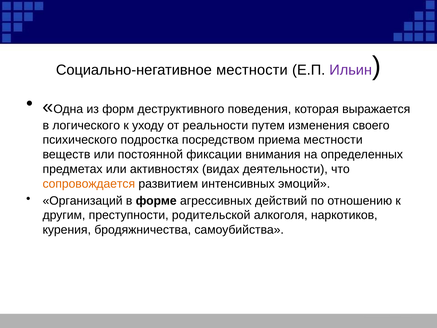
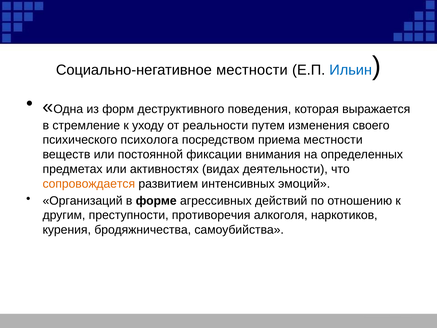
Ильин colour: purple -> blue
логического: логического -> стремление
подростка: подростка -> психолога
родительской: родительской -> противоречия
